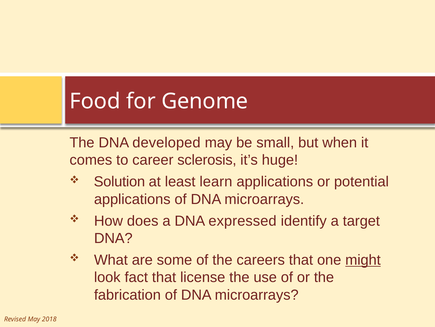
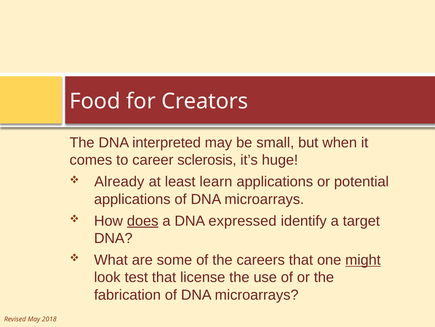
Genome: Genome -> Creators
developed: developed -> interpreted
Solution: Solution -> Already
does underline: none -> present
fact: fact -> test
